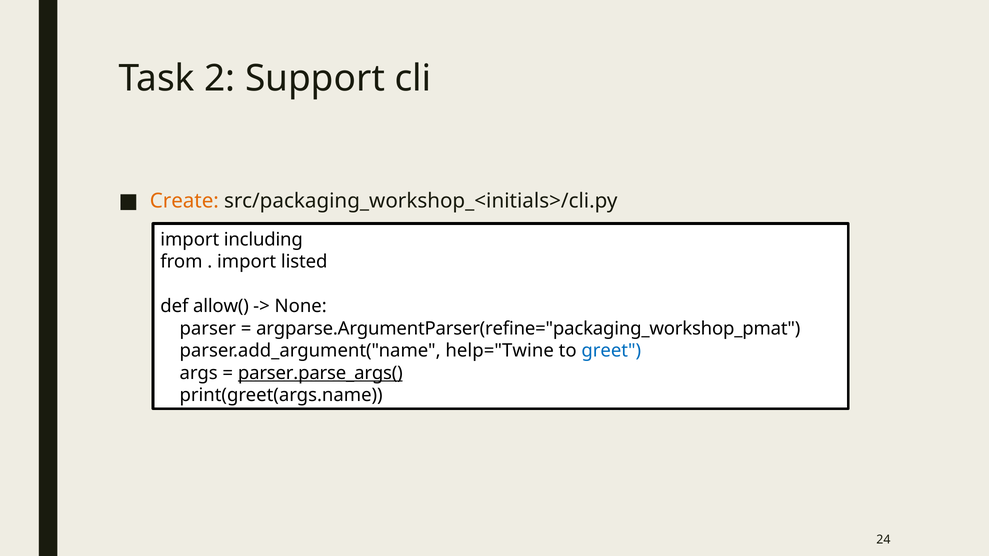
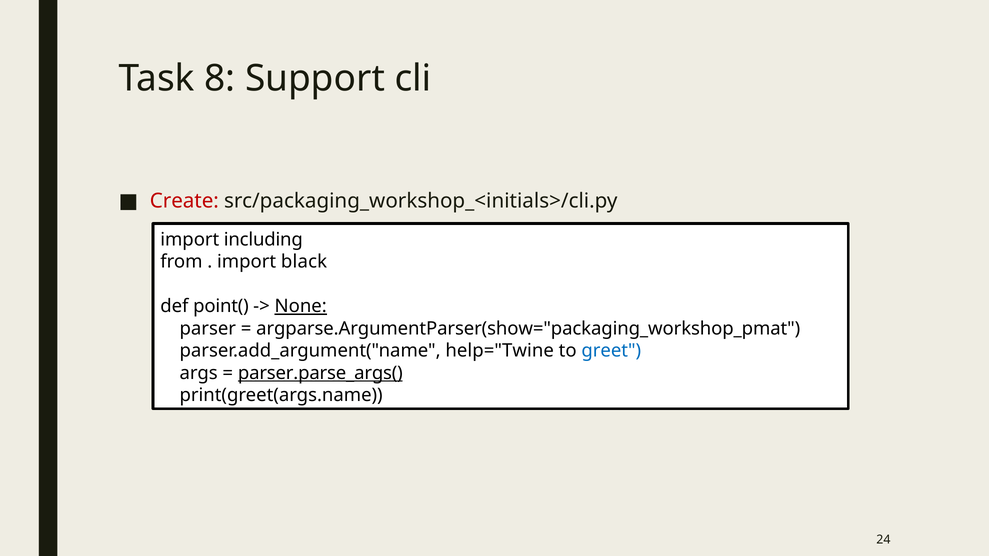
2: 2 -> 8
Create colour: orange -> red
listed: listed -> black
allow(: allow( -> point(
None underline: none -> present
argparse.ArgumentParser(refine="packaging_workshop_pmat: argparse.ArgumentParser(refine="packaging_workshop_pmat -> argparse.ArgumentParser(show="packaging_workshop_pmat
